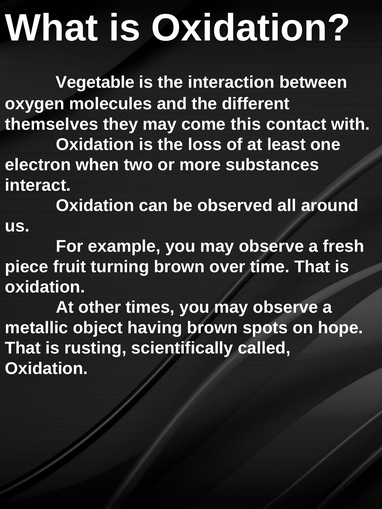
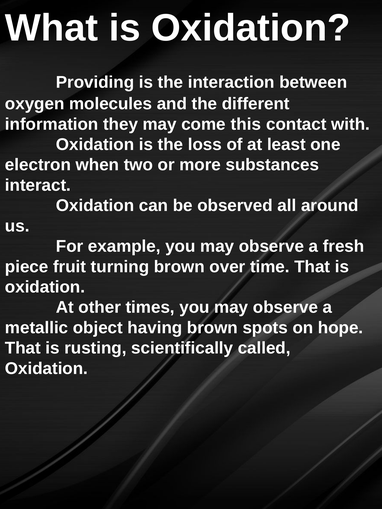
Vegetable: Vegetable -> Providing
themselves: themselves -> information
